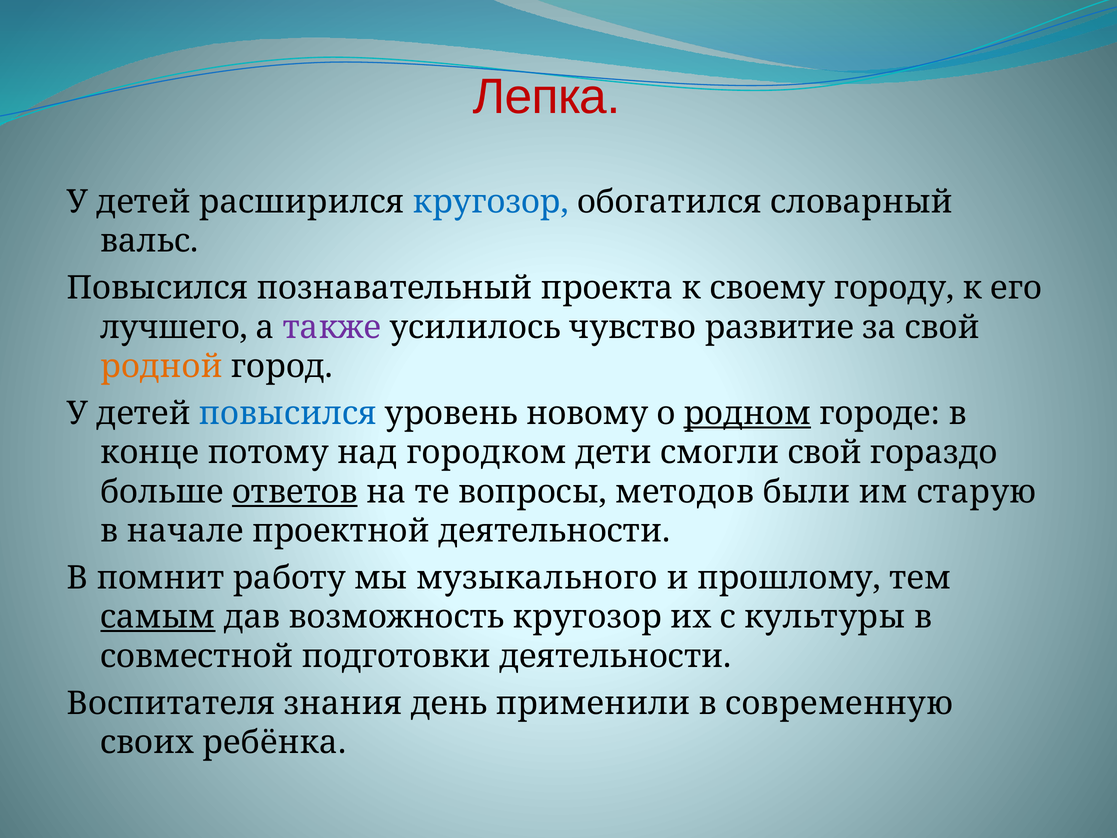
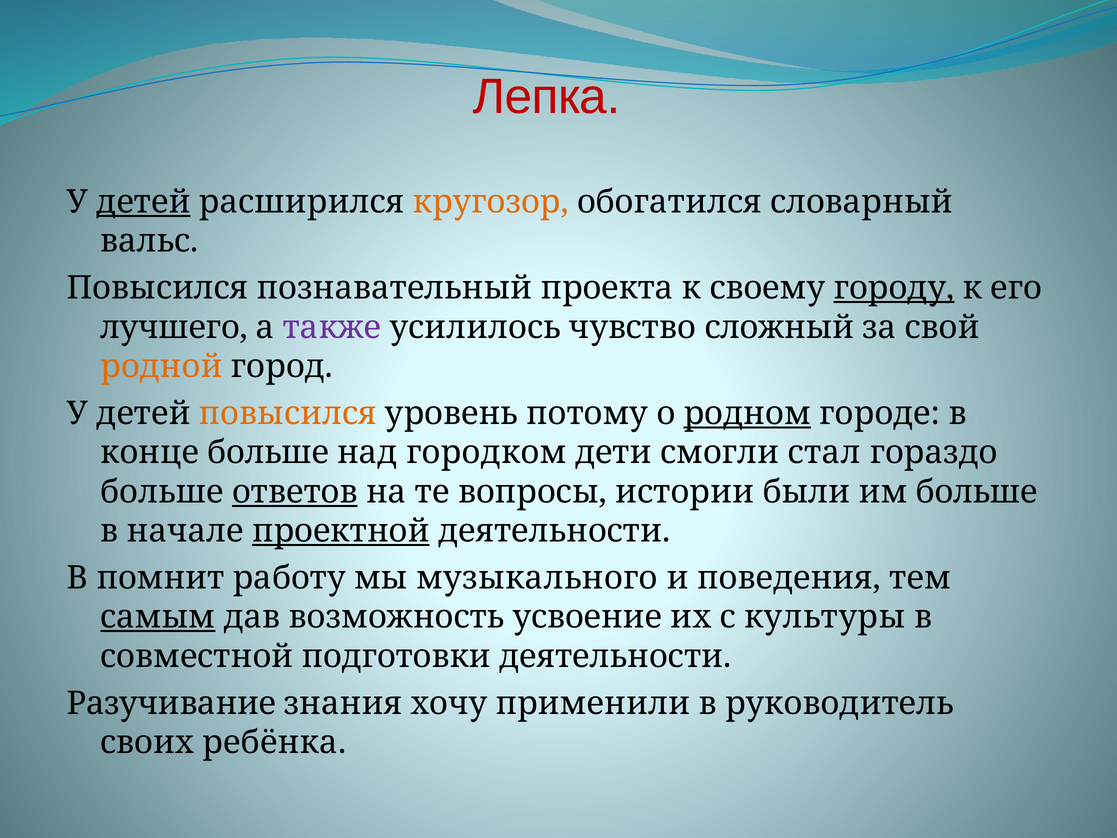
детей at (144, 202) underline: none -> present
кругозор at (491, 202) colour: blue -> orange
городу underline: none -> present
развитие: развитие -> сложный
повысился at (288, 413) colour: blue -> orange
новому: новому -> потому
конце потому: потому -> больше
смогли свой: свой -> стал
методов: методов -> истории
им старую: старую -> больше
проектной underline: none -> present
прошлому: прошлому -> поведения
возможность кругозор: кругозор -> усвоение
Воспитателя: Воспитателя -> Разучивание
день: день -> хочу
современную: современную -> руководитель
